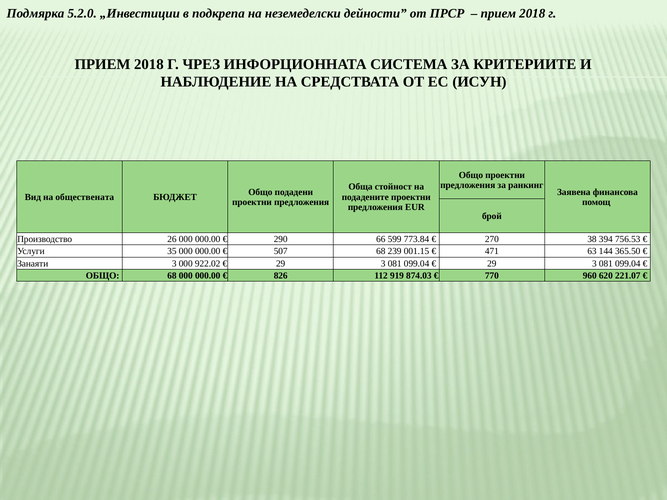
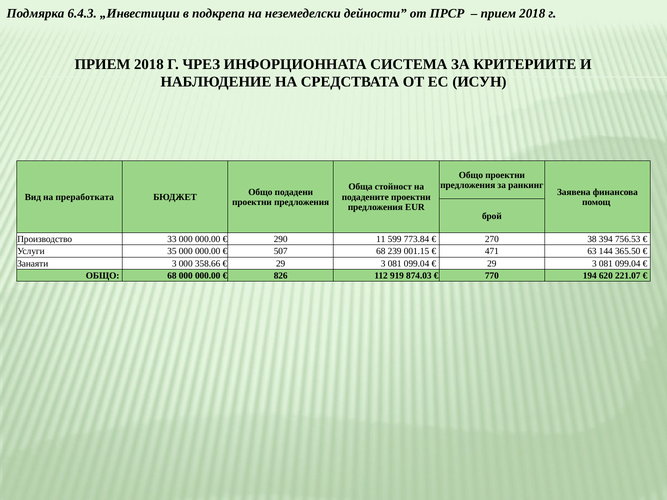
5.2.0: 5.2.0 -> 6.4.3
обществената: обществената -> преработката
26: 26 -> 33
66: 66 -> 11
922.02: 922.02 -> 358.66
960: 960 -> 194
